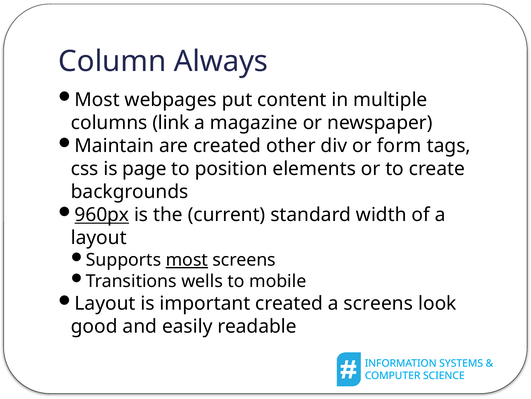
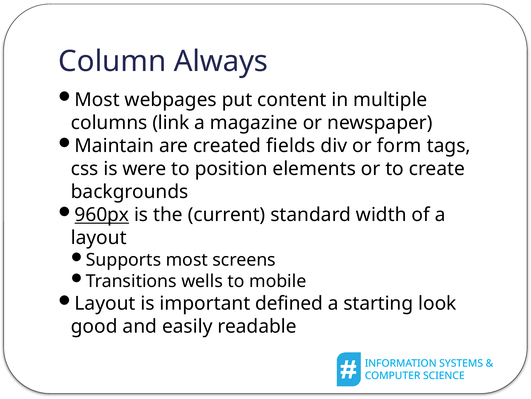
other: other -> fields
page: page -> were
most at (187, 260) underline: present -> none
important created: created -> defined
a screens: screens -> starting
